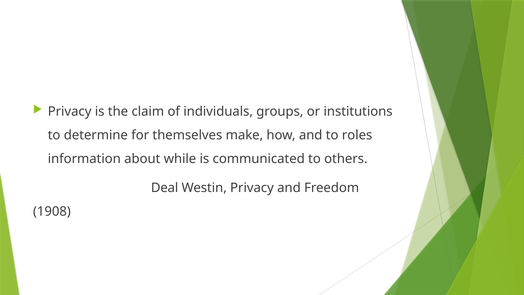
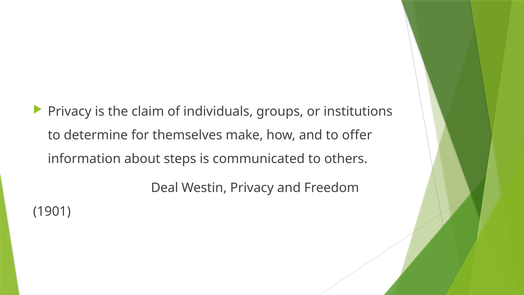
roles: roles -> offer
while: while -> steps
1908: 1908 -> 1901
